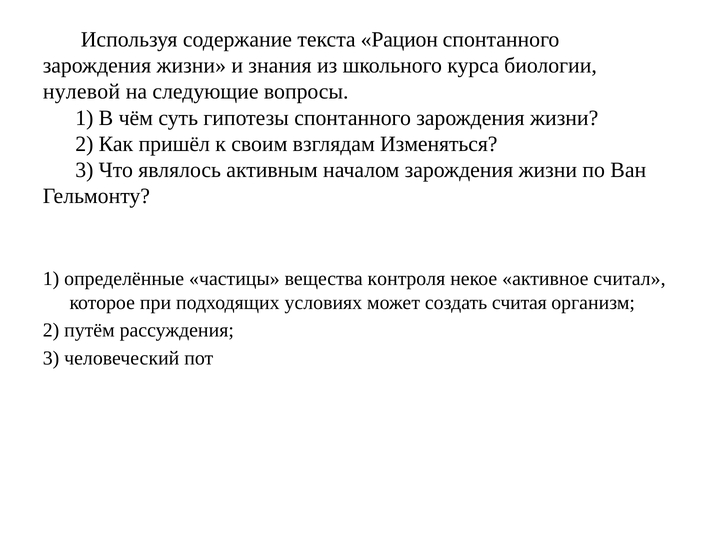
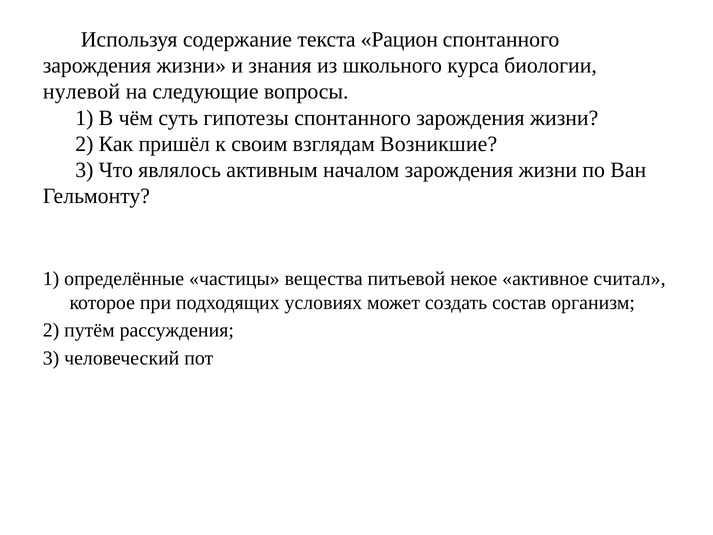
Изменяться: Изменяться -> Возникшие
контроля: контроля -> питьевой
считая: считая -> состав
